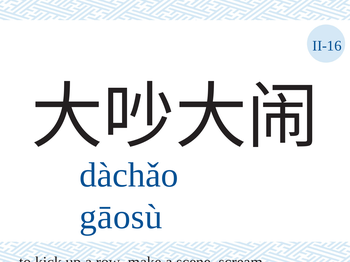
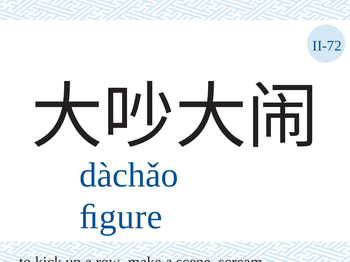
II-16: II-16 -> II-72
gāosù: gāosù -> ﬁgure
